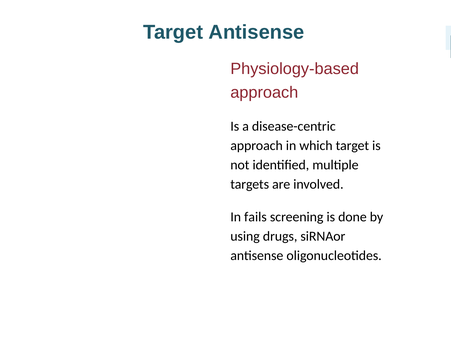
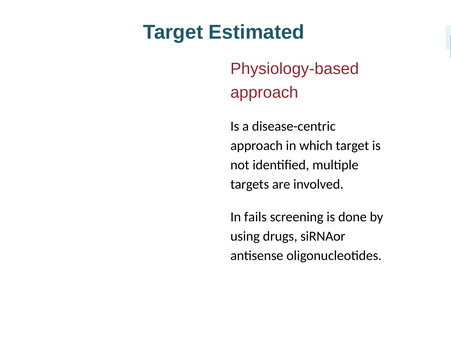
Target Antisense: Antisense -> Estimated
